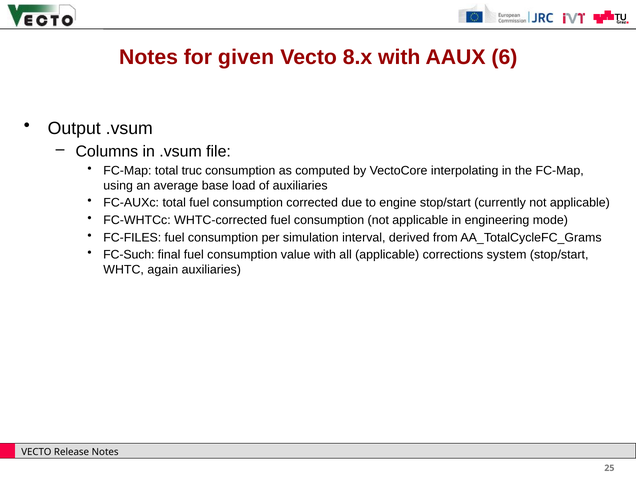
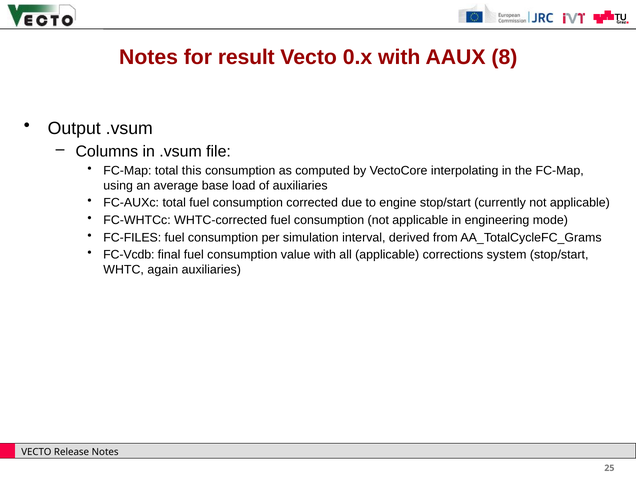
given: given -> result
8.x: 8.x -> 0.x
6: 6 -> 8
truc: truc -> this
FC-Such: FC-Such -> FC-Vcdb
